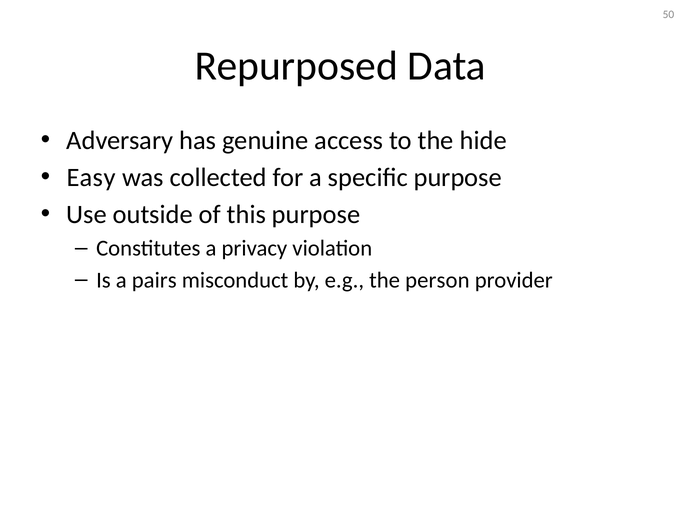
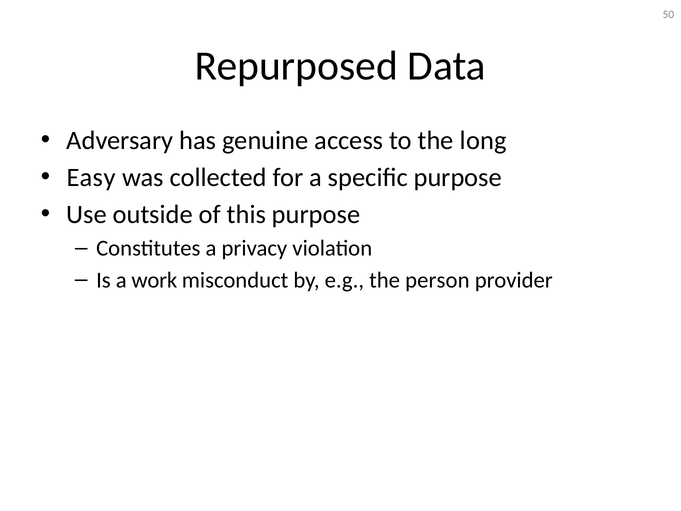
hide: hide -> long
pairs: pairs -> work
